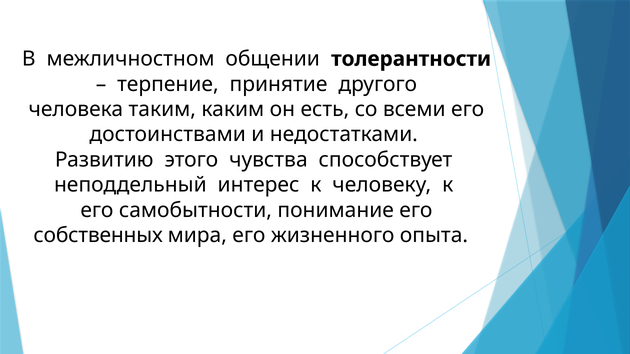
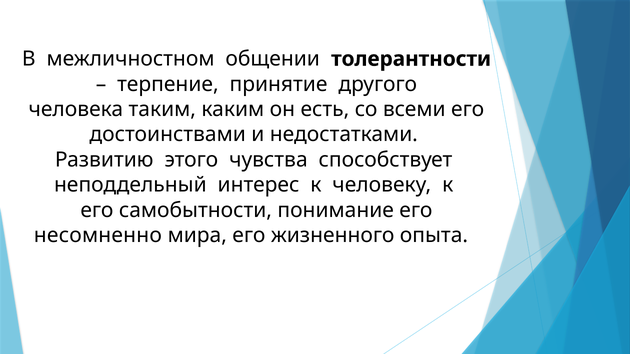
собственных: собственных -> несомненно
